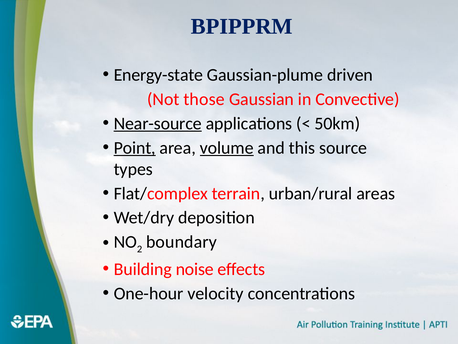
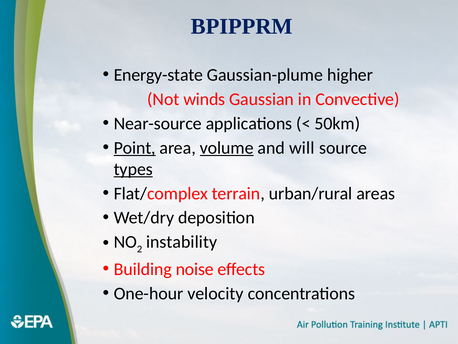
driven: driven -> higher
those: those -> winds
Near-source underline: present -> none
this: this -> will
types underline: none -> present
boundary: boundary -> instability
